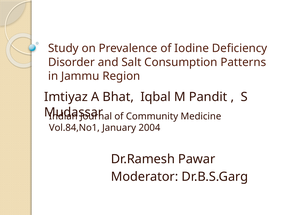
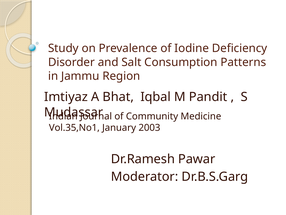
Vol.84,No1: Vol.84,No1 -> Vol.35,No1
2004: 2004 -> 2003
